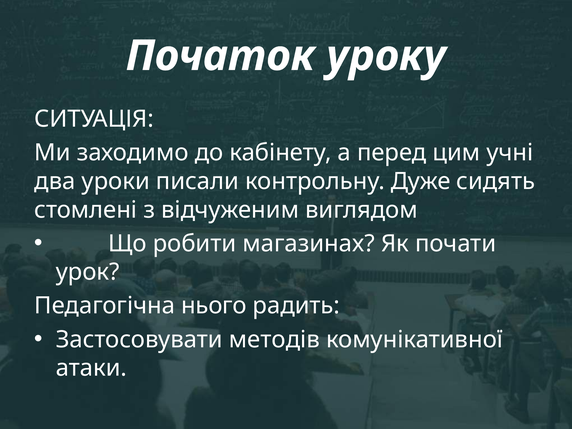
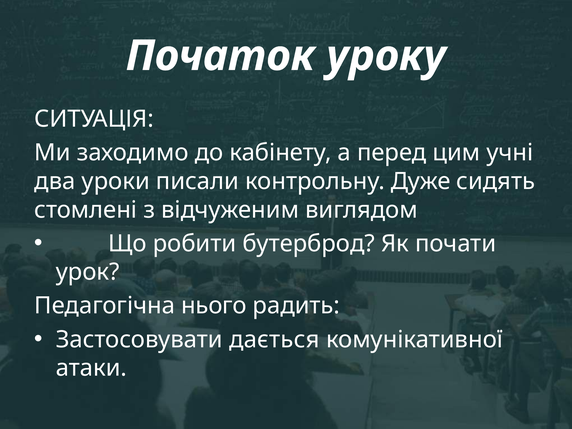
магазинах: магазинах -> бутерброд
методів: методів -> дається
